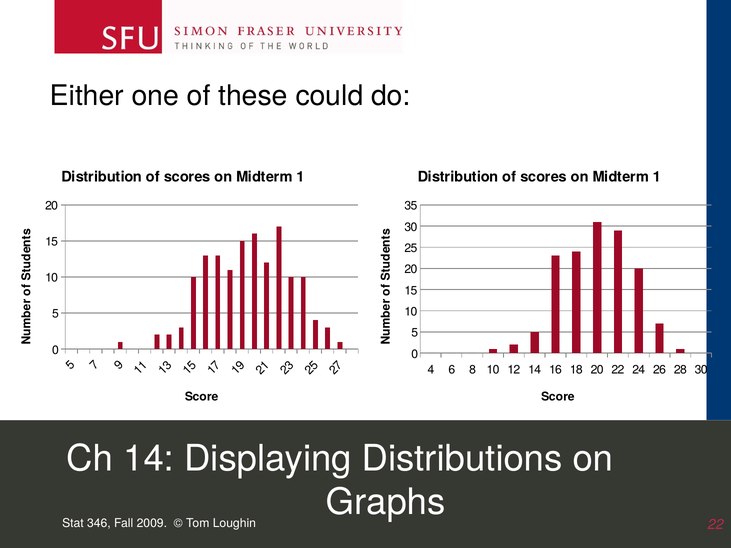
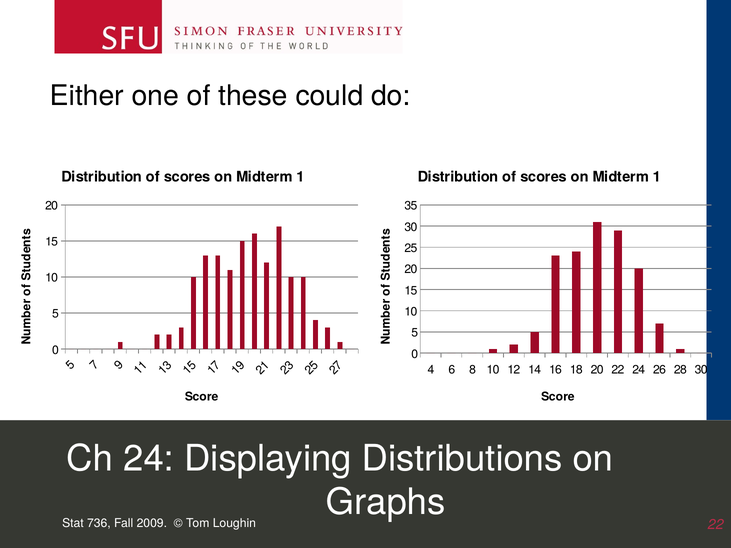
Ch 14: 14 -> 24
346: 346 -> 736
